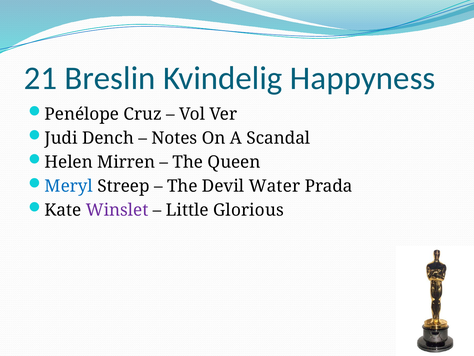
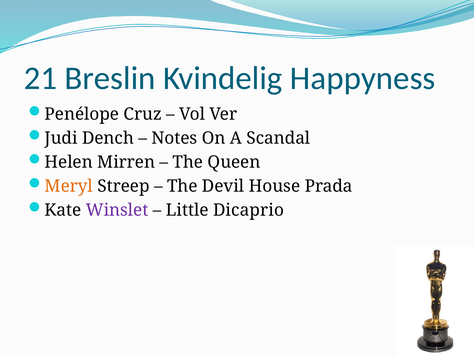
Meryl colour: blue -> orange
Water: Water -> House
Glorious: Glorious -> Dicaprio
